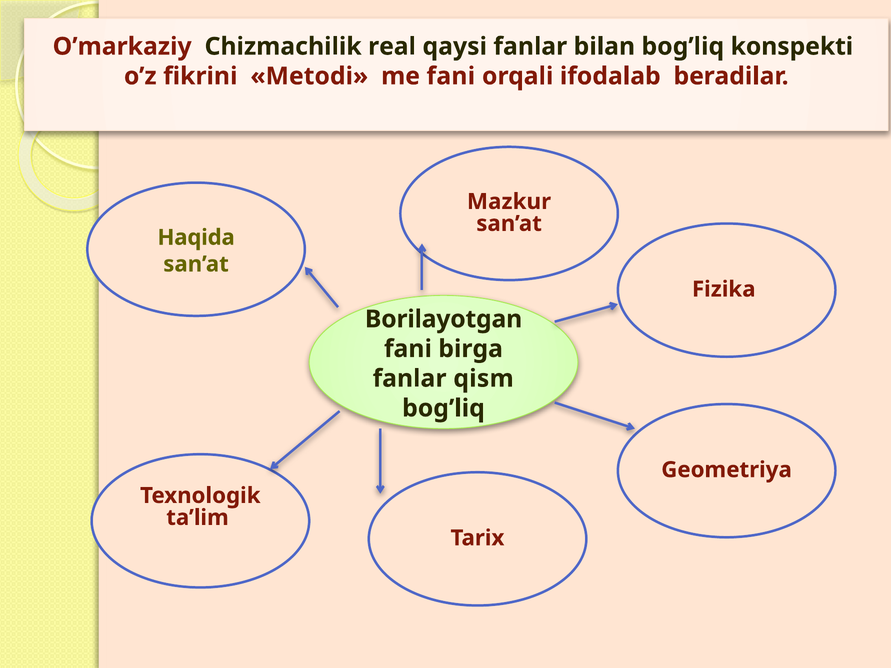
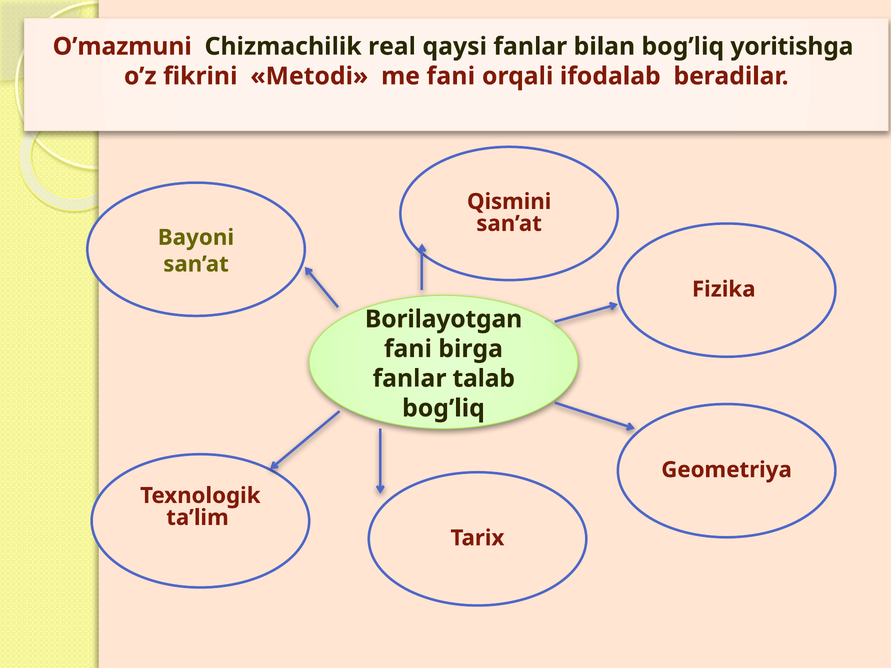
O’markaziy: O’markaziy -> O’mazmuni
konspekti: konspekti -> yoritishga
Mazkur: Mazkur -> Qismini
Haqida: Haqida -> Bayoni
qism: qism -> talab
